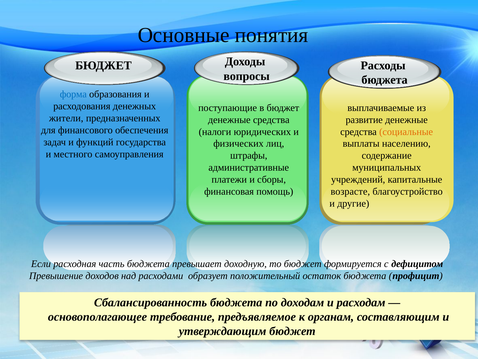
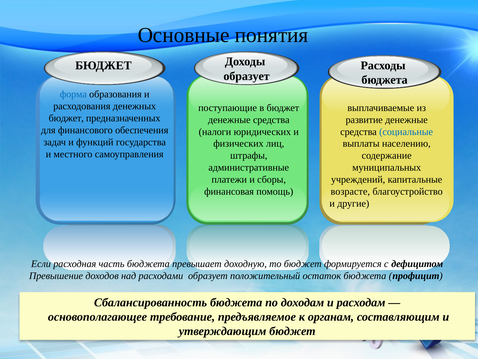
вопросы at (247, 76): вопросы -> образует
жители at (66, 118): жители -> бюджет
социальные colour: orange -> blue
